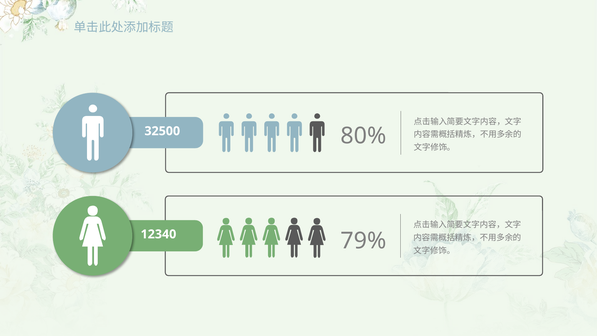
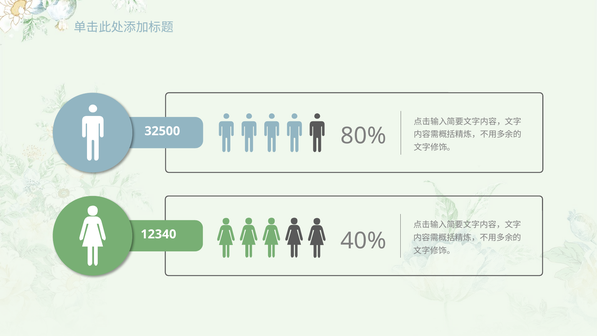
79%: 79% -> 40%
